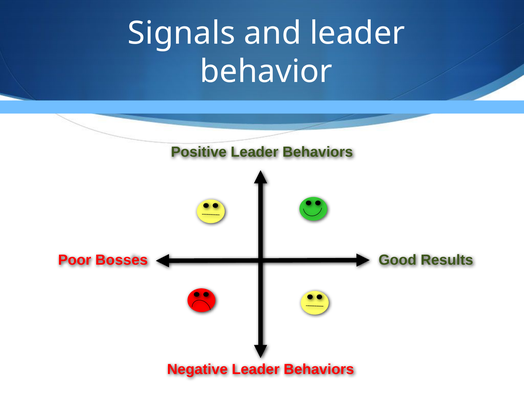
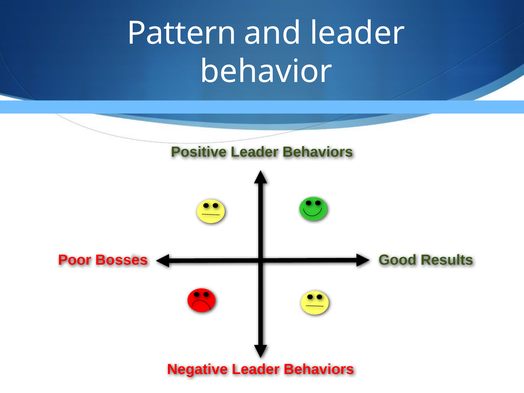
Signals: Signals -> Pattern
